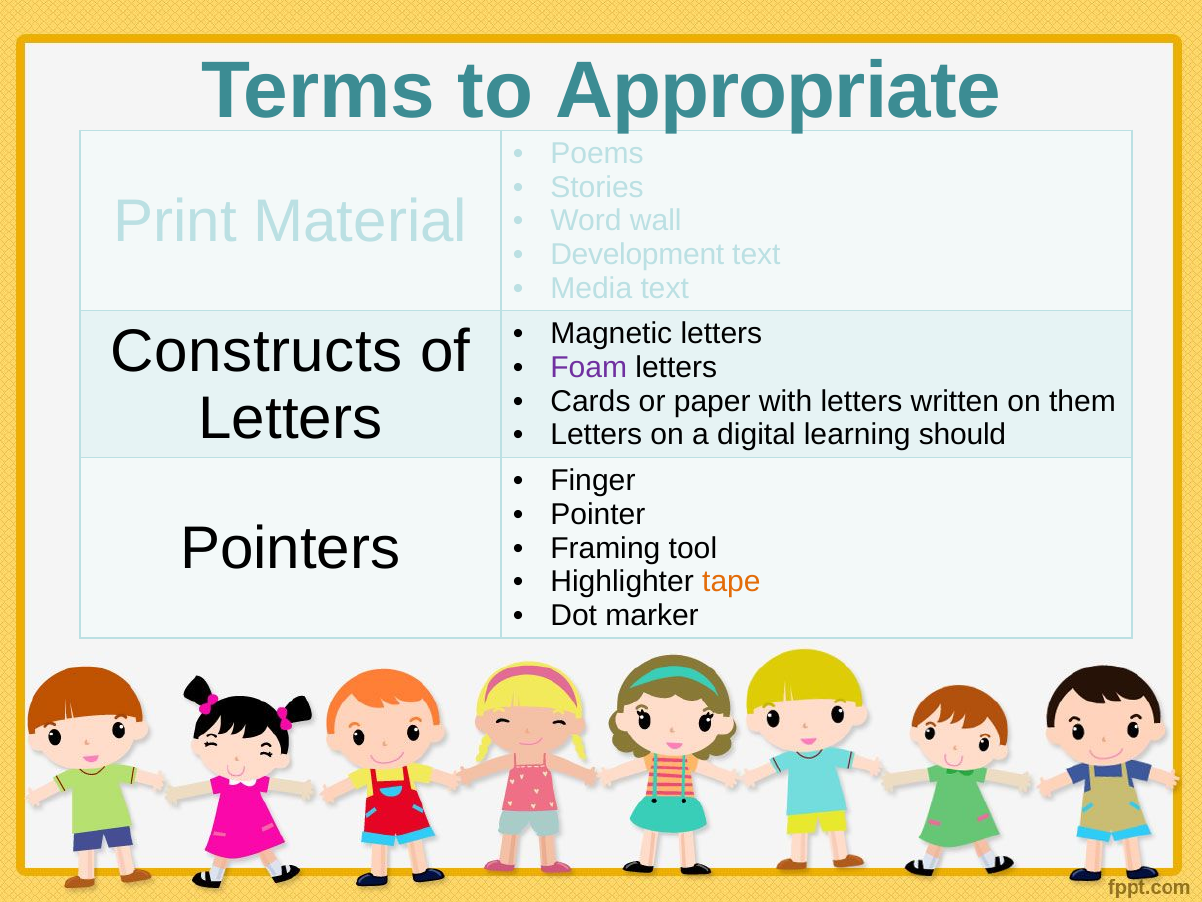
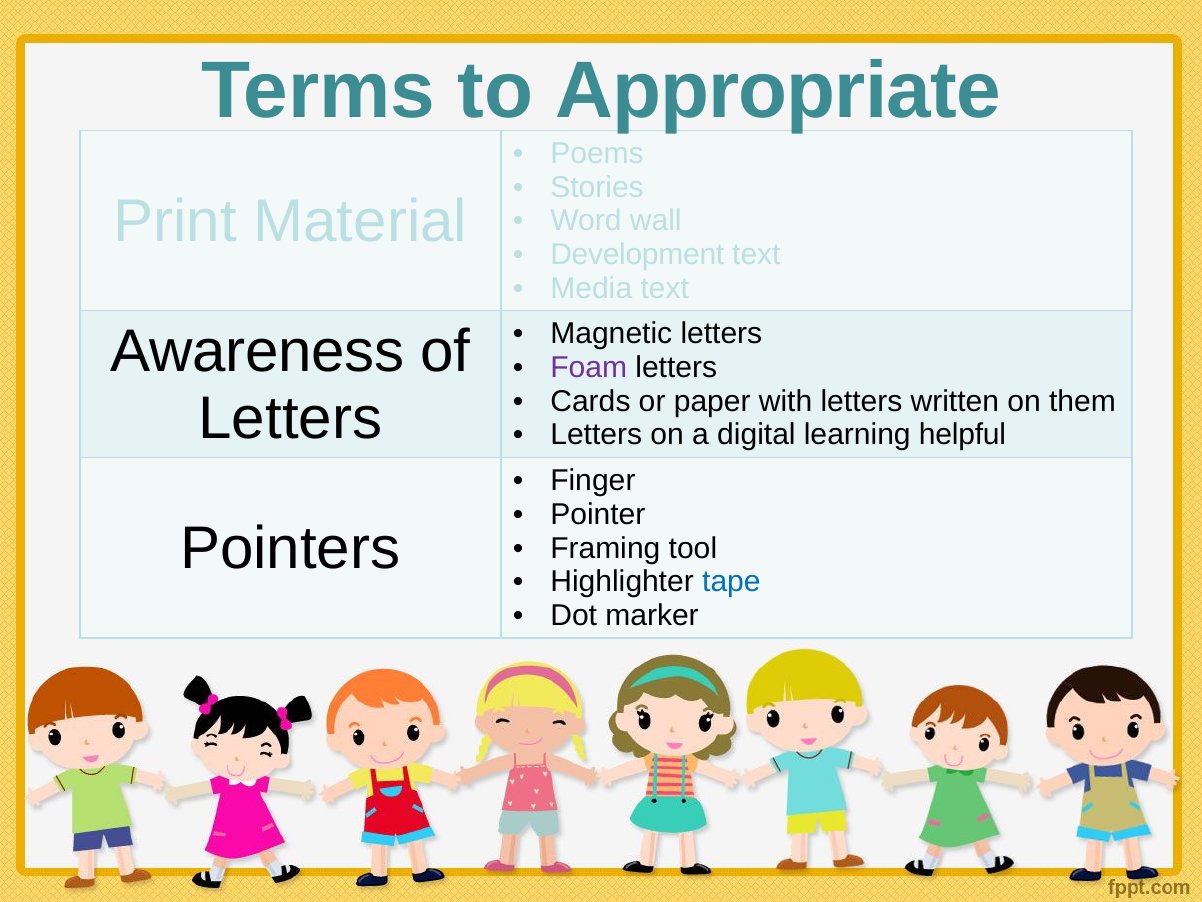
Constructs: Constructs -> Awareness
should: should -> helpful
tape colour: orange -> blue
